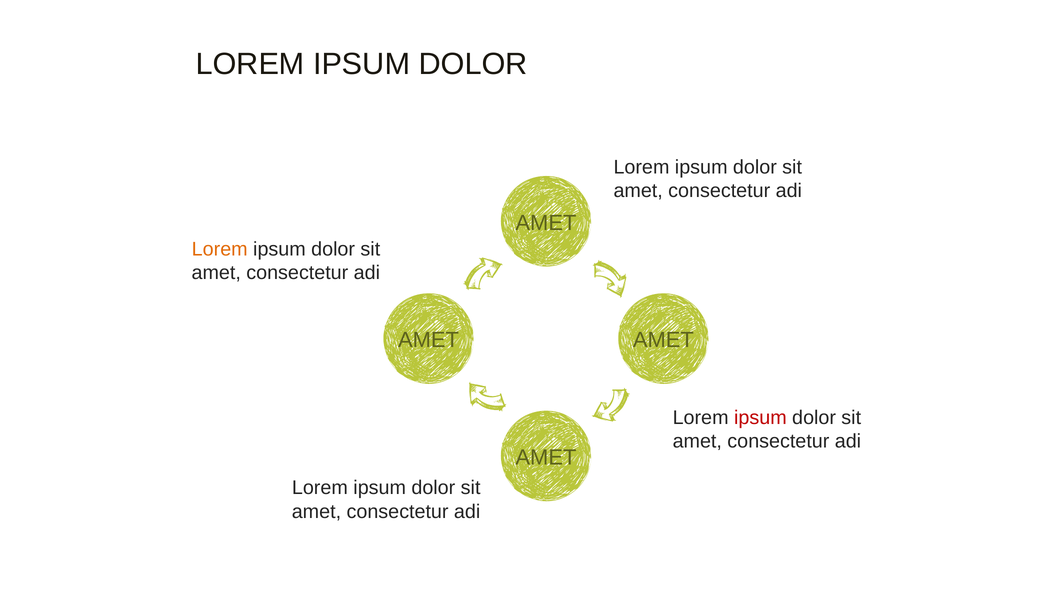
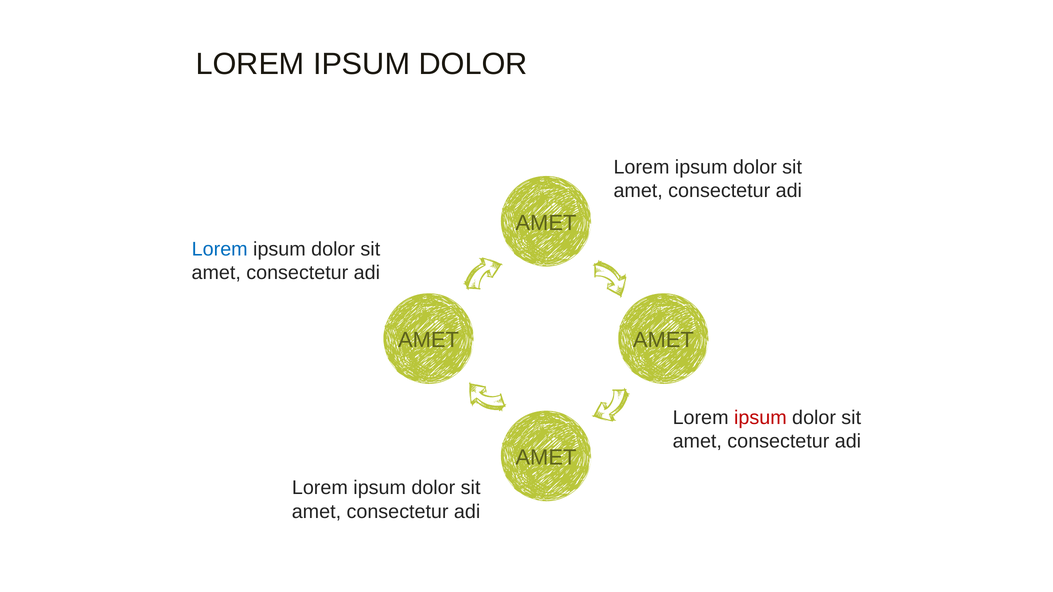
Lorem at (220, 249) colour: orange -> blue
